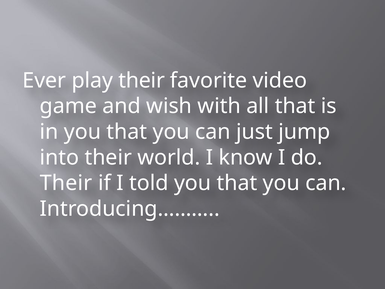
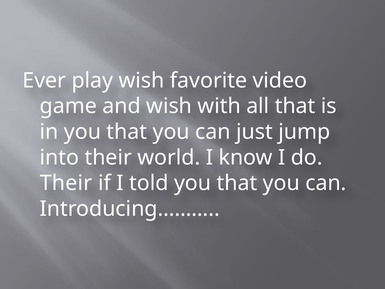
play their: their -> wish
